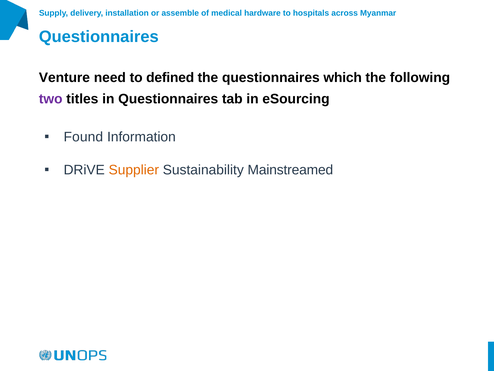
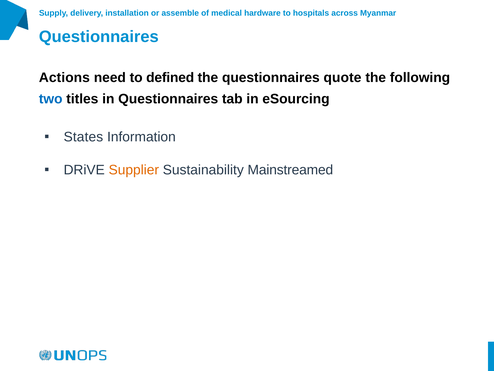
Venture: Venture -> Actions
which: which -> quote
two colour: purple -> blue
Found: Found -> States
